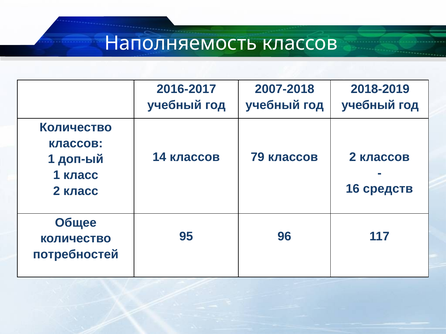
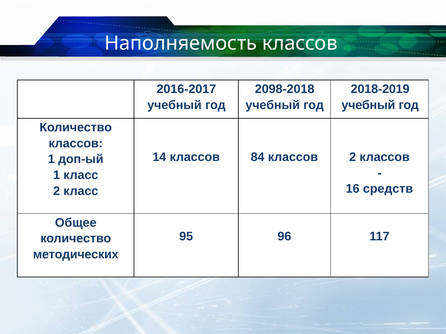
2007-2018: 2007-2018 -> 2098-2018
79: 79 -> 84
потребностей: потребностей -> методических
